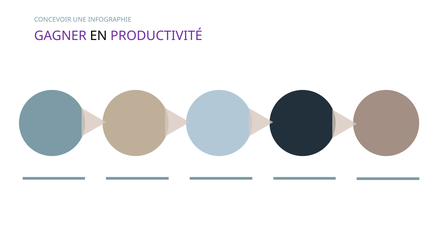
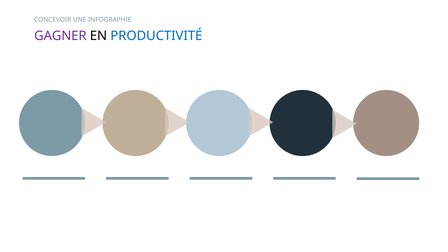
PRODUCTIVITÉ colour: purple -> blue
